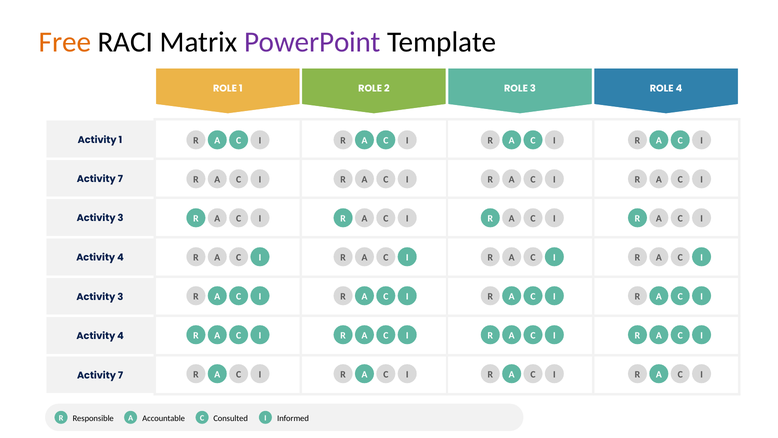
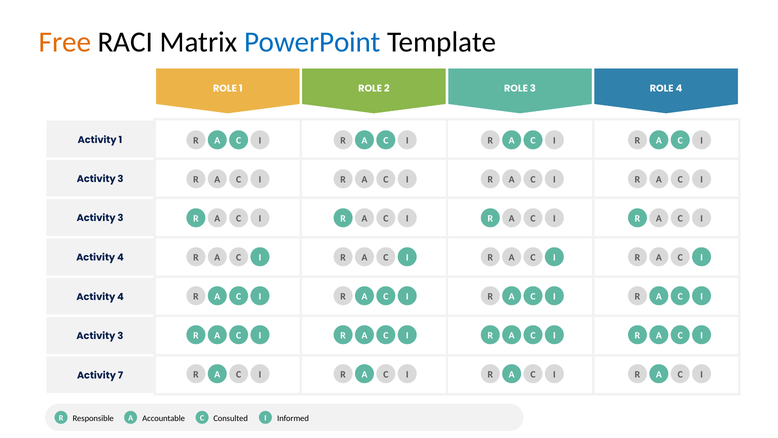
PowerPoint colour: purple -> blue
7 at (120, 179): 7 -> 3
3 at (120, 297): 3 -> 4
4 at (121, 336): 4 -> 3
